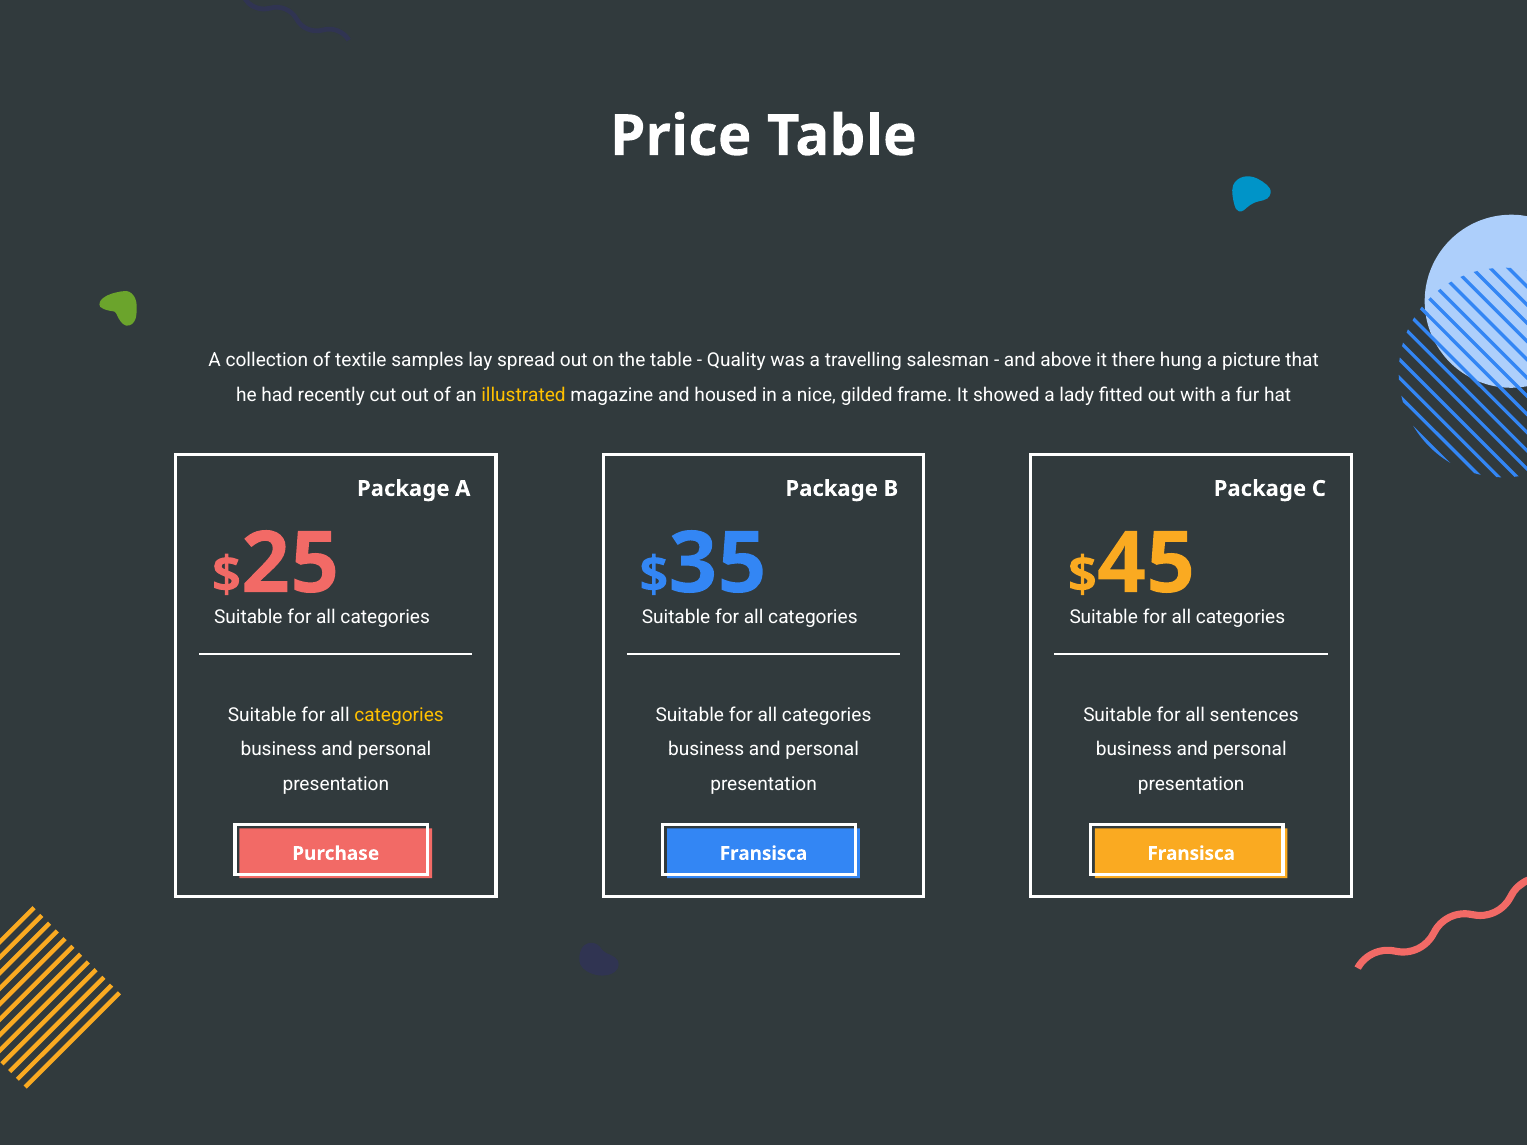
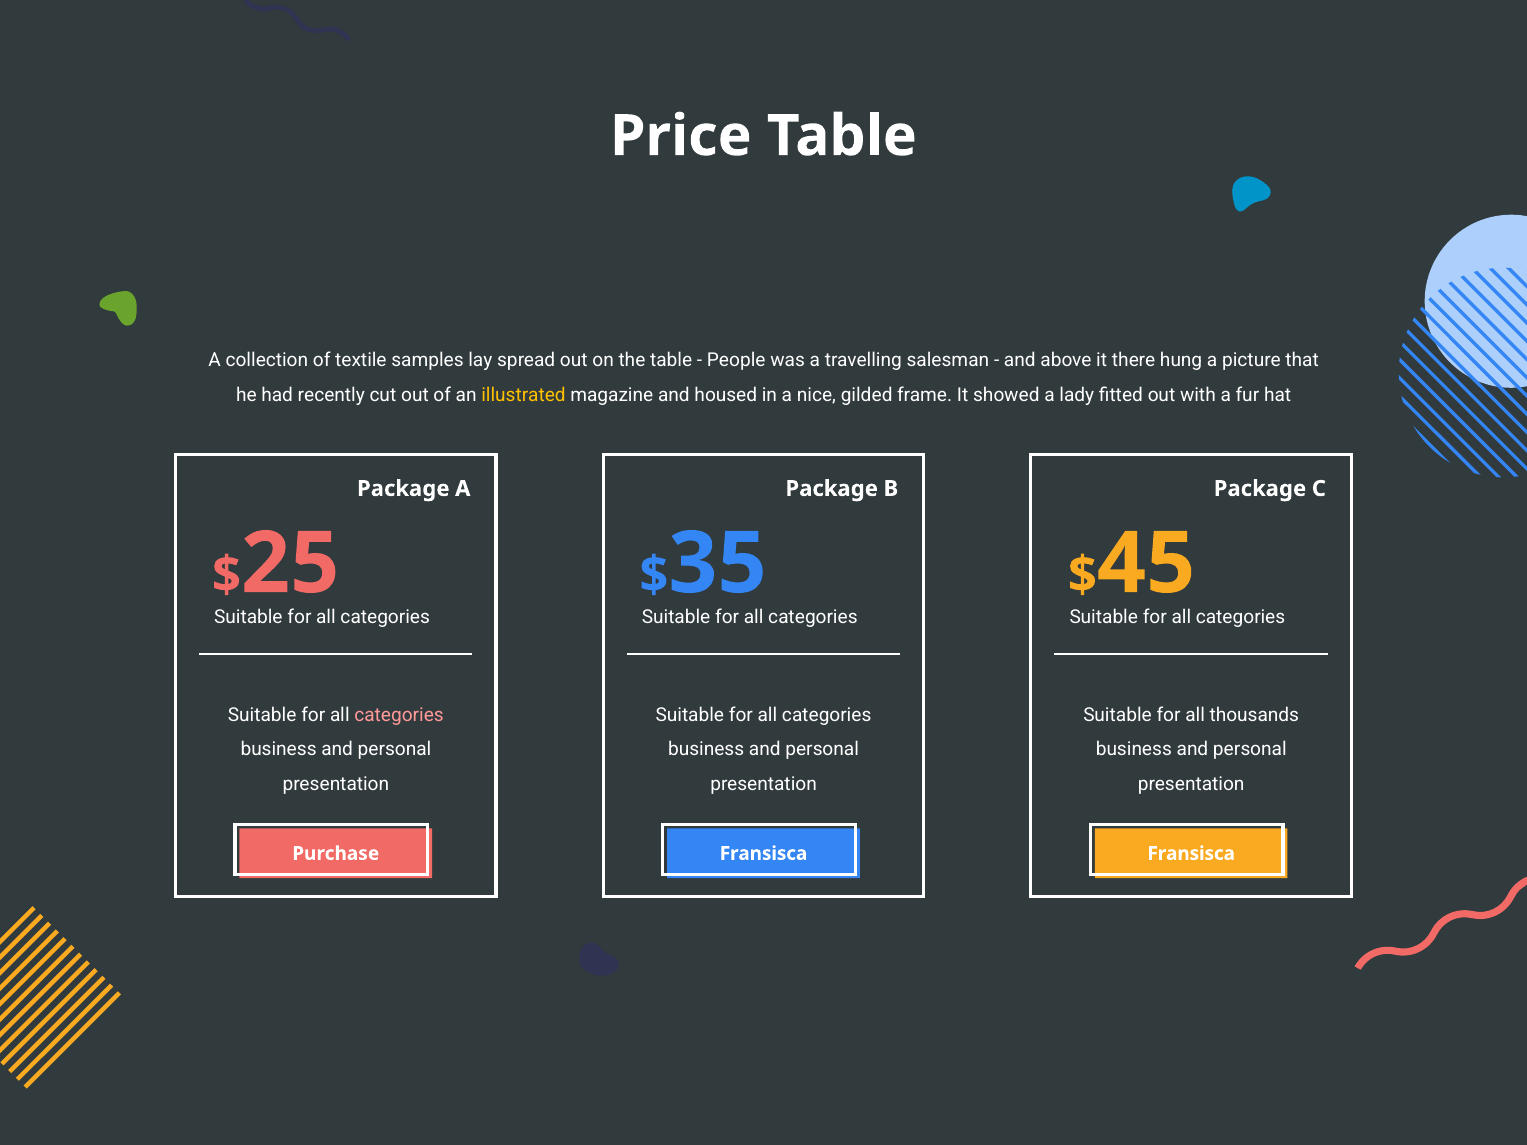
Quality: Quality -> People
categories at (399, 715) colour: yellow -> pink
sentences: sentences -> thousands
